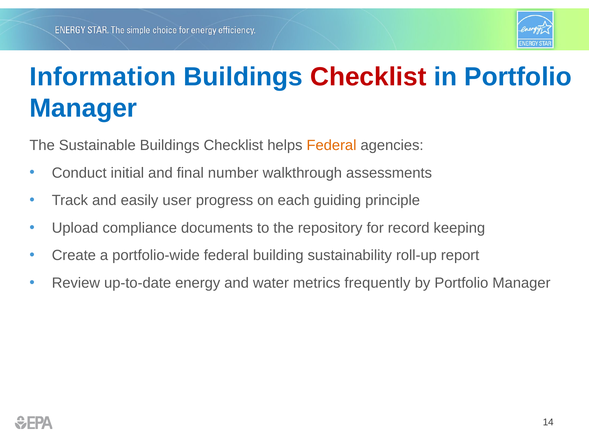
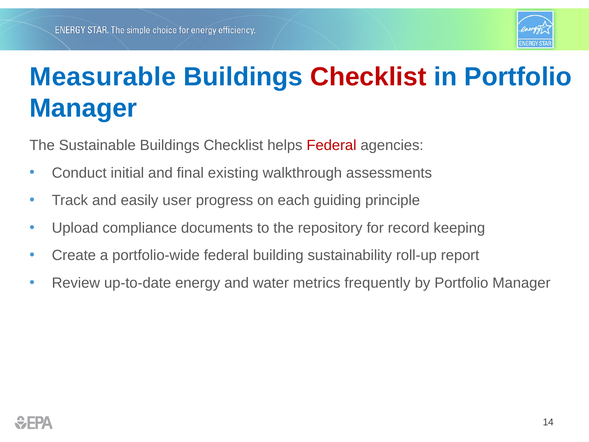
Information: Information -> Measurable
Federal at (332, 145) colour: orange -> red
number: number -> existing
